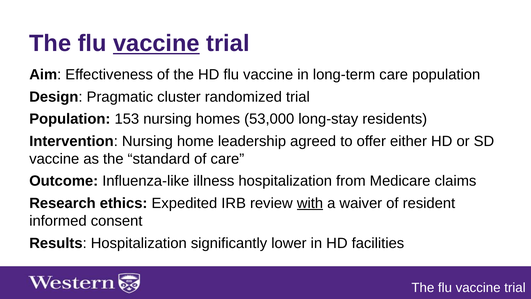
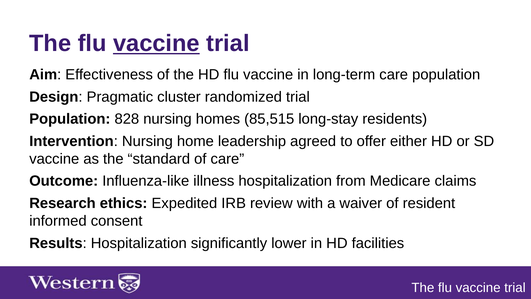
153: 153 -> 828
53,000: 53,000 -> 85,515
with underline: present -> none
